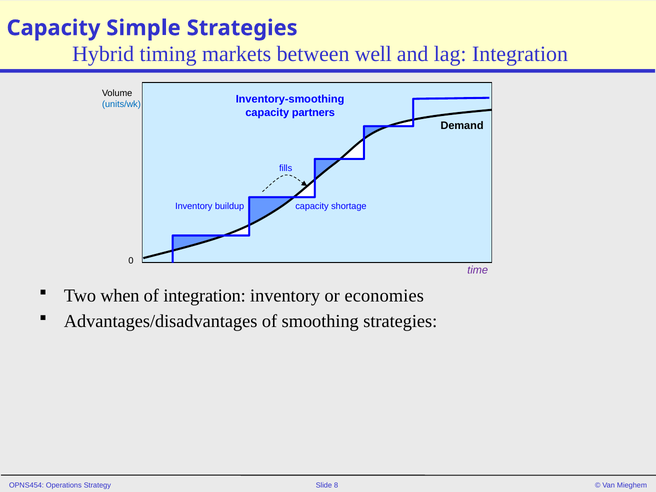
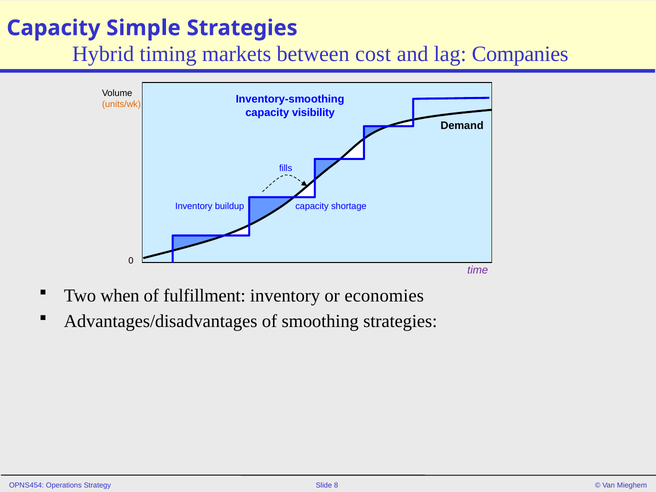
well: well -> cost
lag Integration: Integration -> Companies
units/wk colour: blue -> orange
partners: partners -> visibility
of integration: integration -> fulfillment
